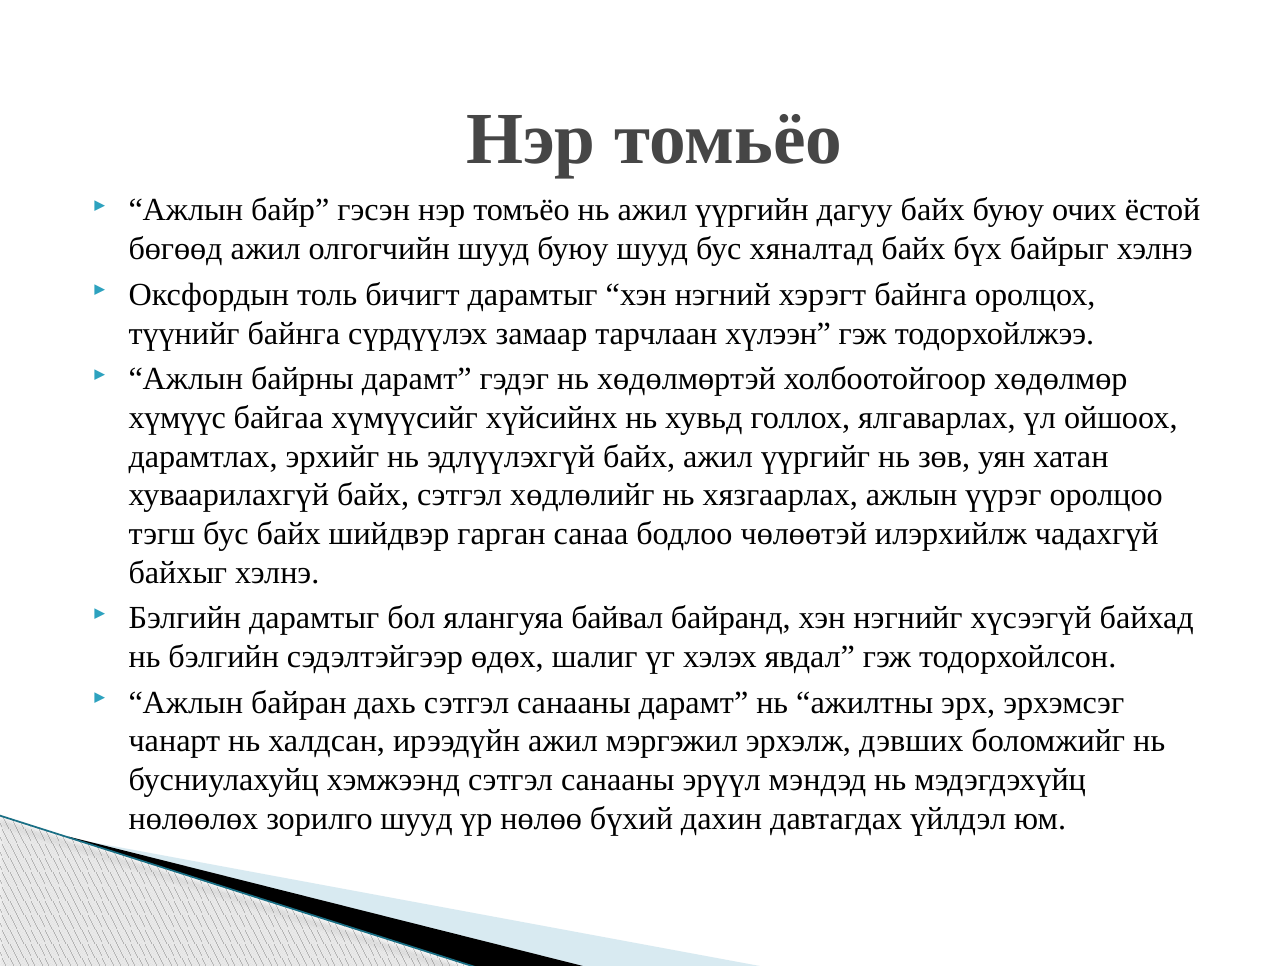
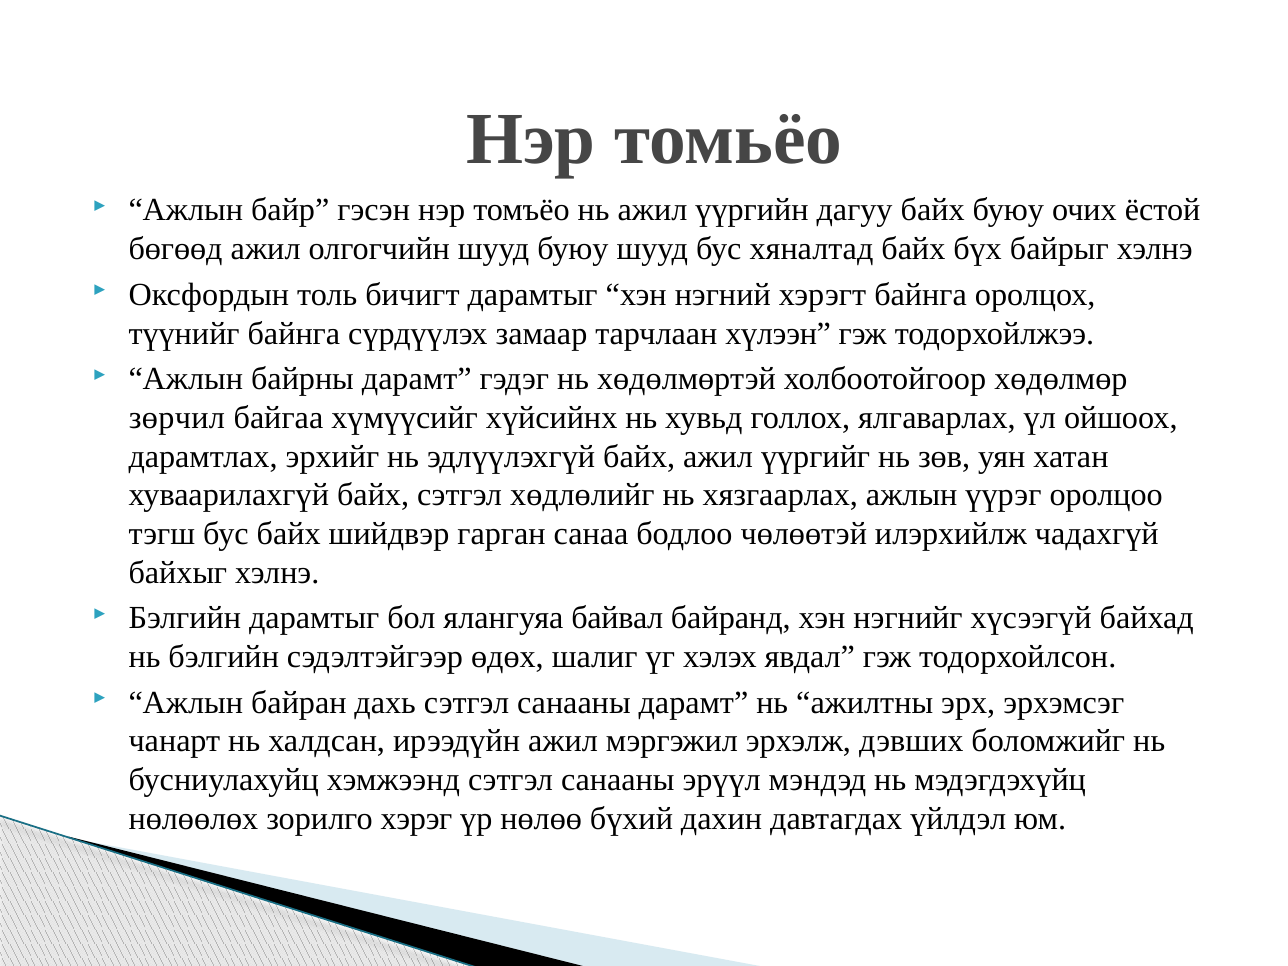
хүмүүс: хүмүүс -> зөрчил
зорилго шууд: шууд -> хэрэг
